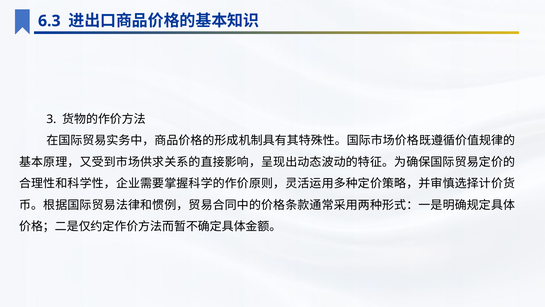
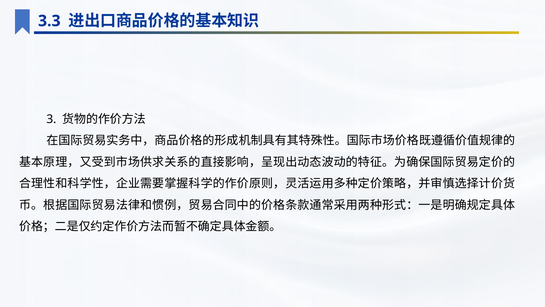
6.3: 6.3 -> 3.3
